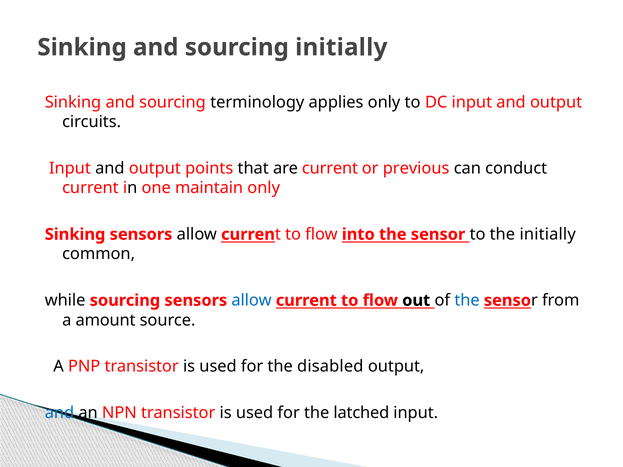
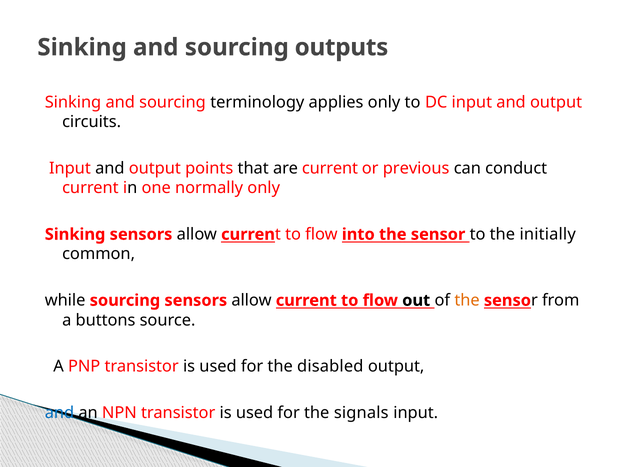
sourcing initially: initially -> outputs
maintain: maintain -> normally
allow at (252, 301) colour: blue -> black
the at (467, 301) colour: blue -> orange
amount: amount -> buttons
latched: latched -> signals
